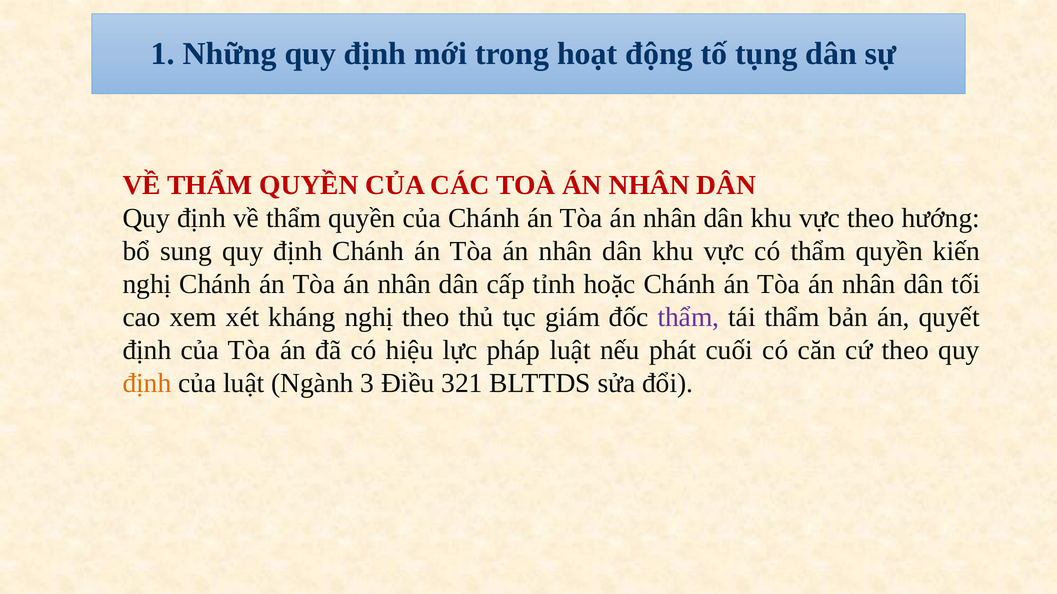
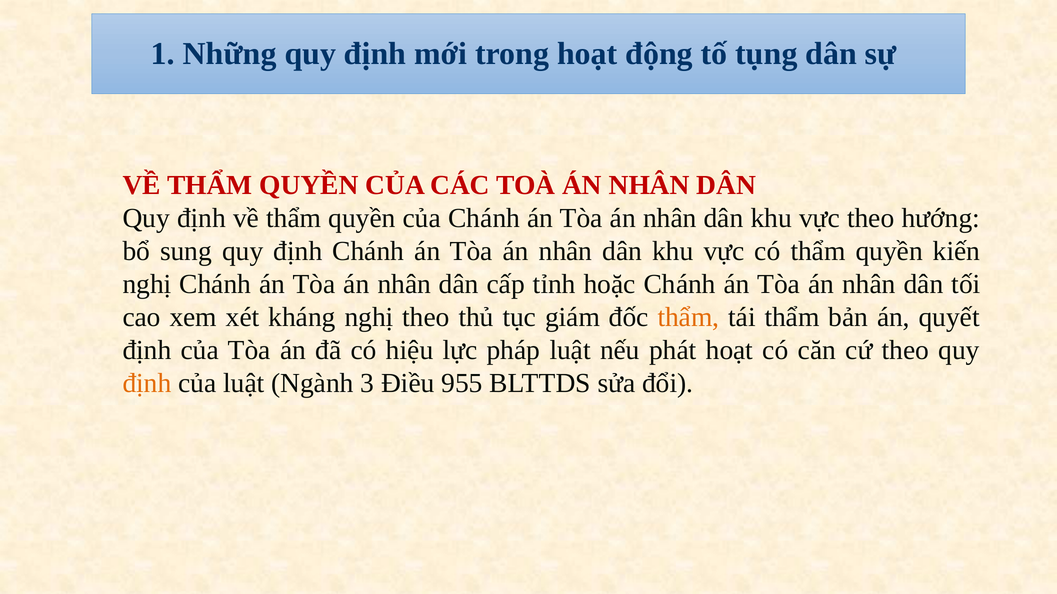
thẩm at (688, 318) colour: purple -> orange
phát cuối: cuối -> hoạt
321: 321 -> 955
